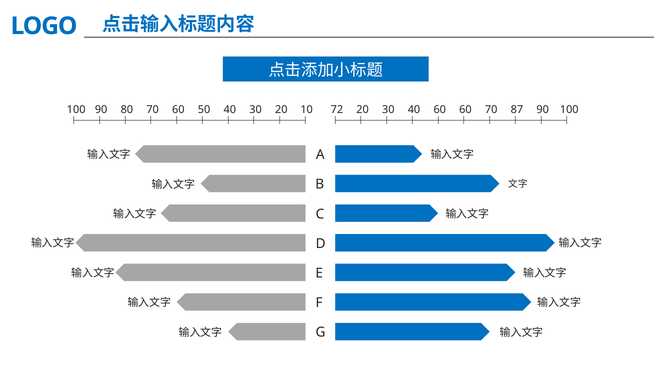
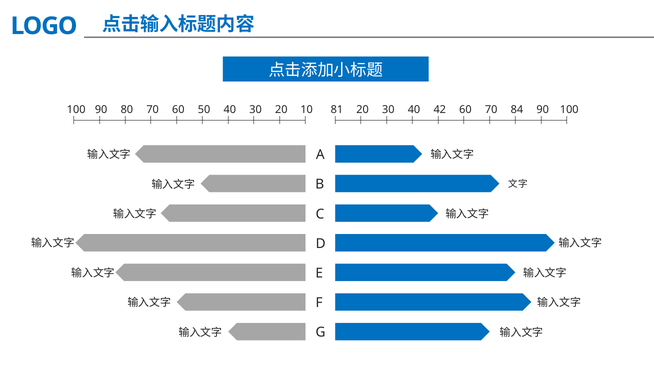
72: 72 -> 81
40 60: 60 -> 42
87: 87 -> 84
